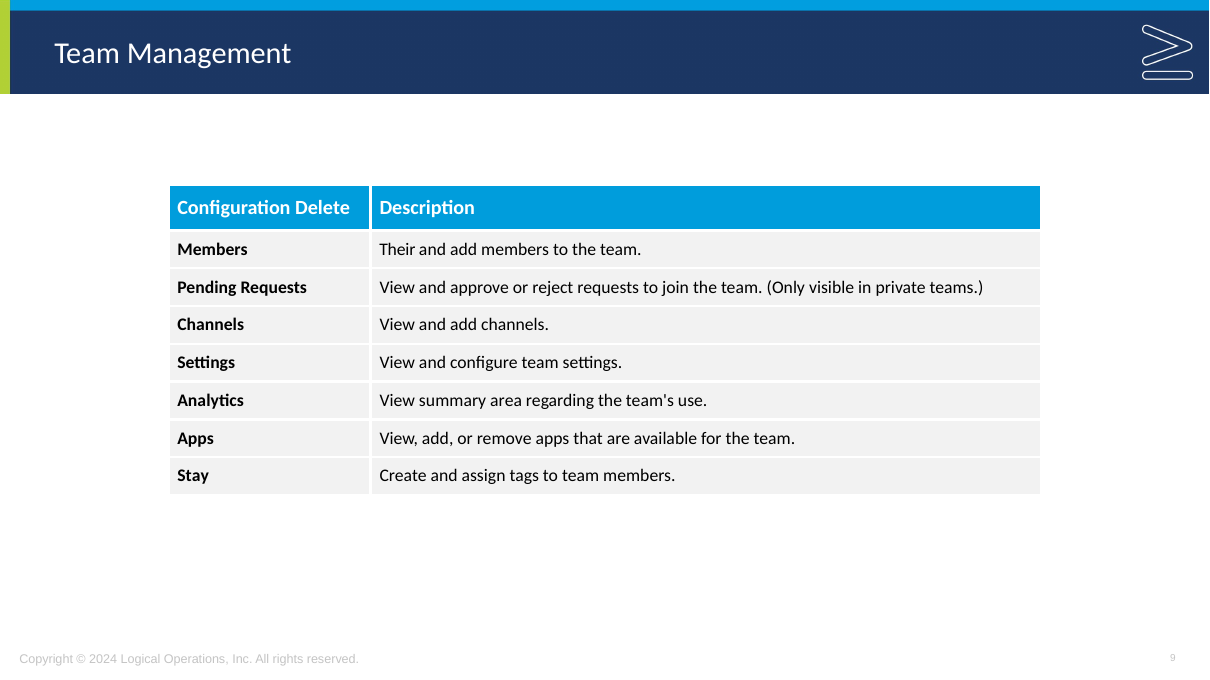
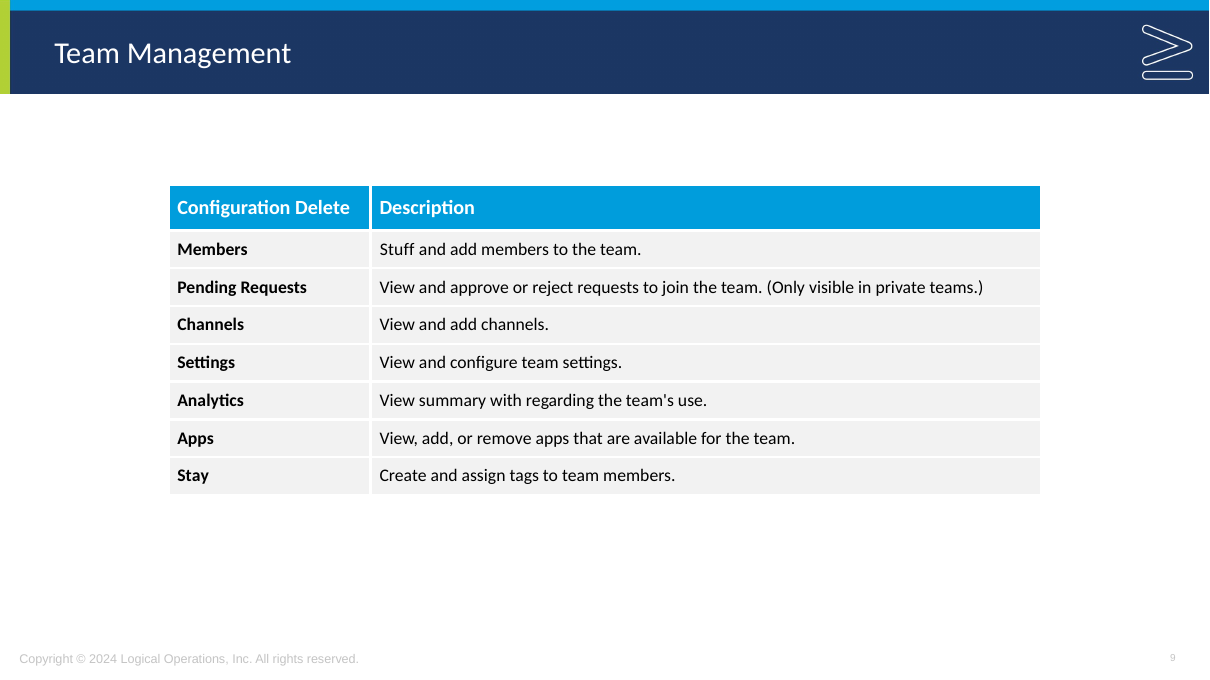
Their: Their -> Stuff
area: area -> with
